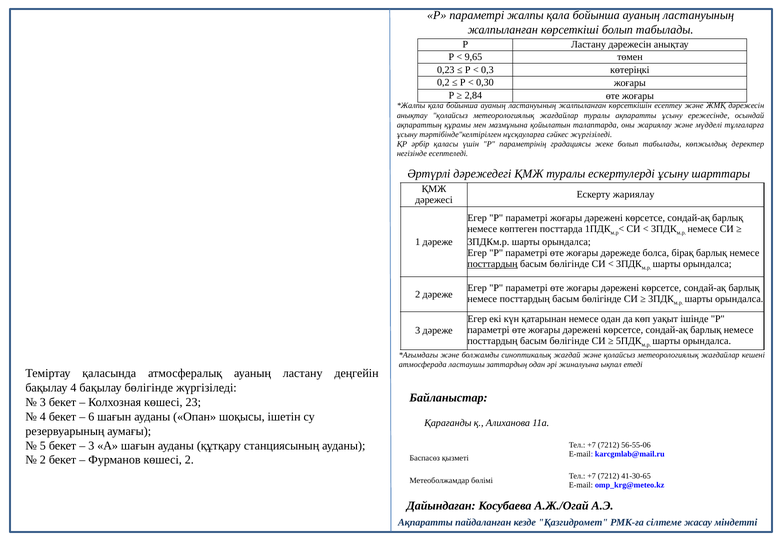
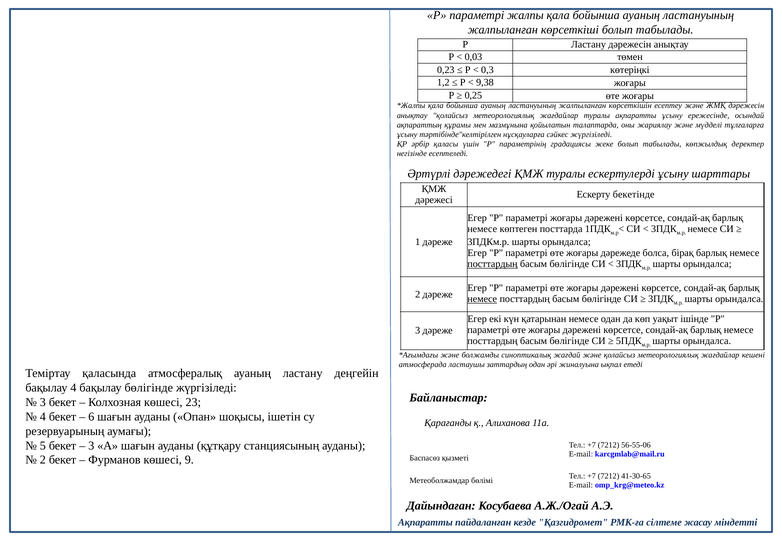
9,65: 9,65 -> 0,03
0,2: 0,2 -> 1,2
0,30: 0,30 -> 9,38
2,84: 2,84 -> 0,25
Ескерту жариялау: жариялау -> бекетінде
немесе at (482, 299) underline: none -> present
көшесі 2: 2 -> 9
